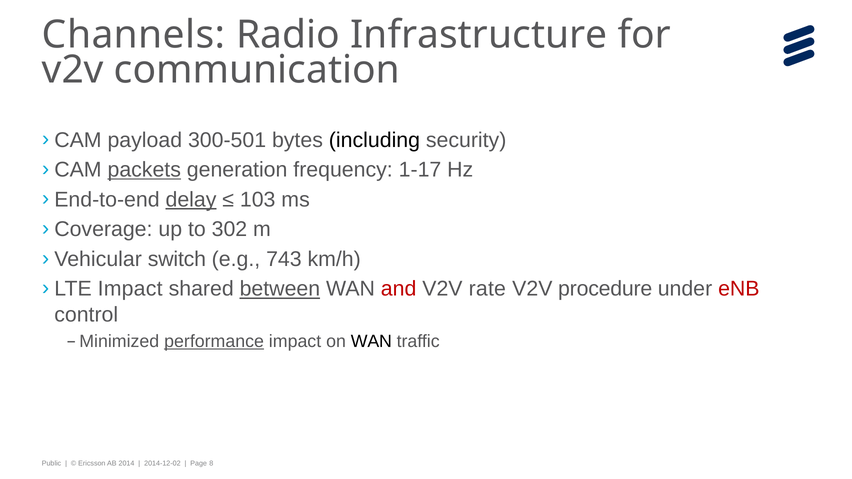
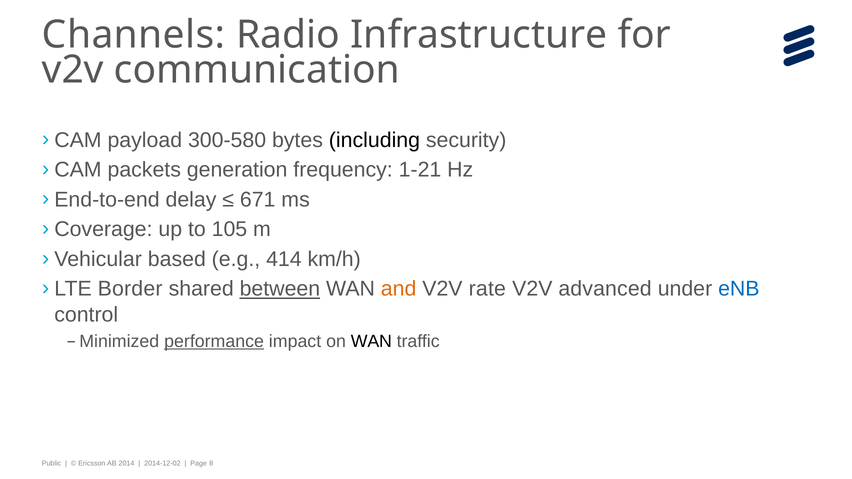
300-501: 300-501 -> 300-580
packets underline: present -> none
1-17: 1-17 -> 1-21
delay underline: present -> none
103: 103 -> 671
302: 302 -> 105
switch: switch -> based
743: 743 -> 414
Impact at (130, 289): Impact -> Border
and colour: red -> orange
procedure: procedure -> advanced
eNB colour: red -> blue
